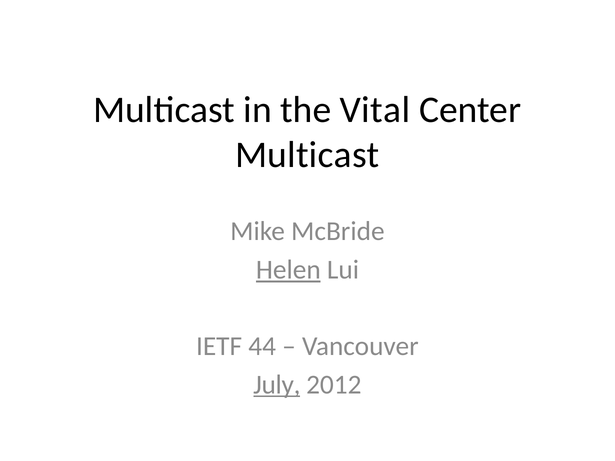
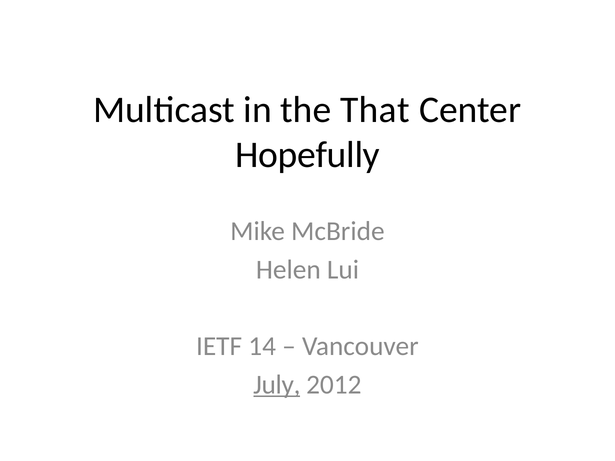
Vital: Vital -> That
Multicast at (307, 155): Multicast -> Hopefully
Helen underline: present -> none
44: 44 -> 14
